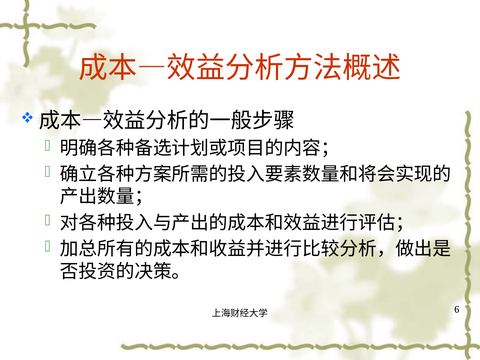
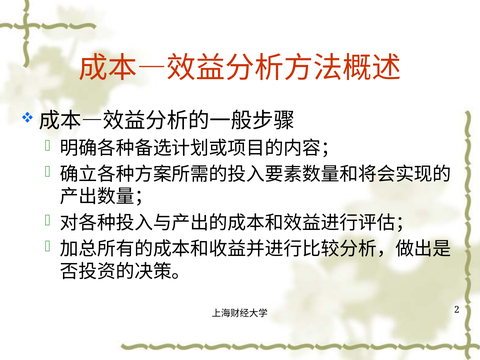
6: 6 -> 2
